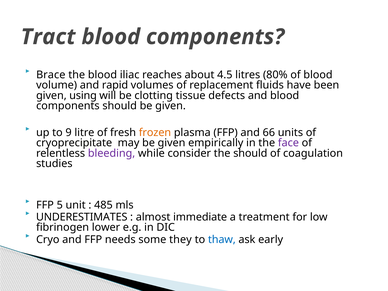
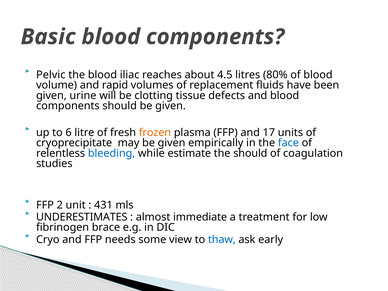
Tract: Tract -> Basic
Brace: Brace -> Pelvic
using: using -> urine
9: 9 -> 6
66: 66 -> 17
face colour: purple -> blue
bleeding colour: purple -> blue
consider: consider -> estimate
5: 5 -> 2
485: 485 -> 431
lower: lower -> brace
they: they -> view
